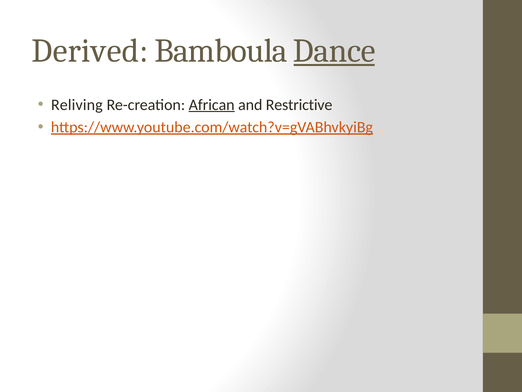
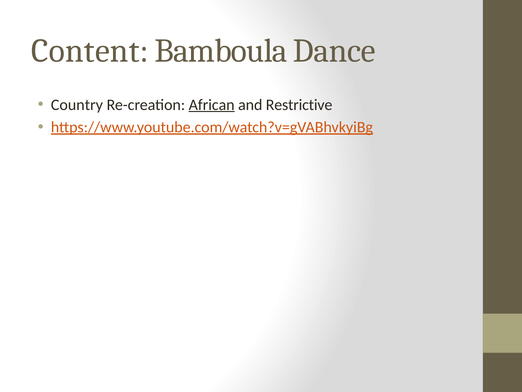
Derived: Derived -> Content
Dance underline: present -> none
Reliving: Reliving -> Country
